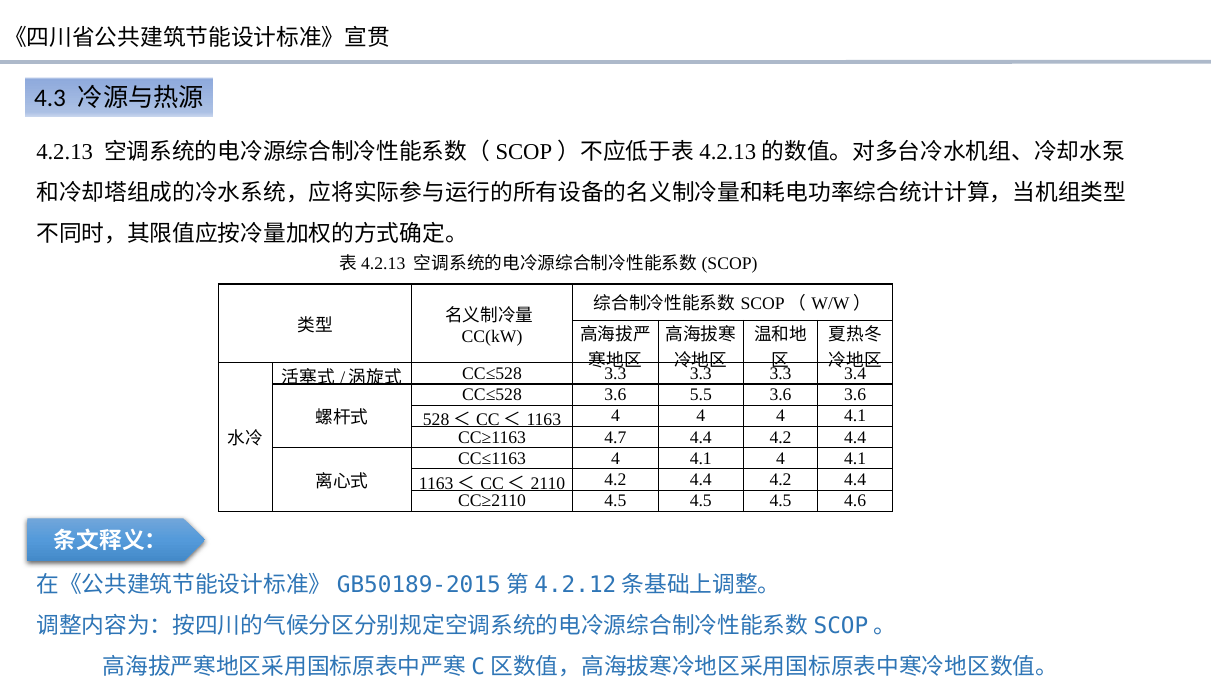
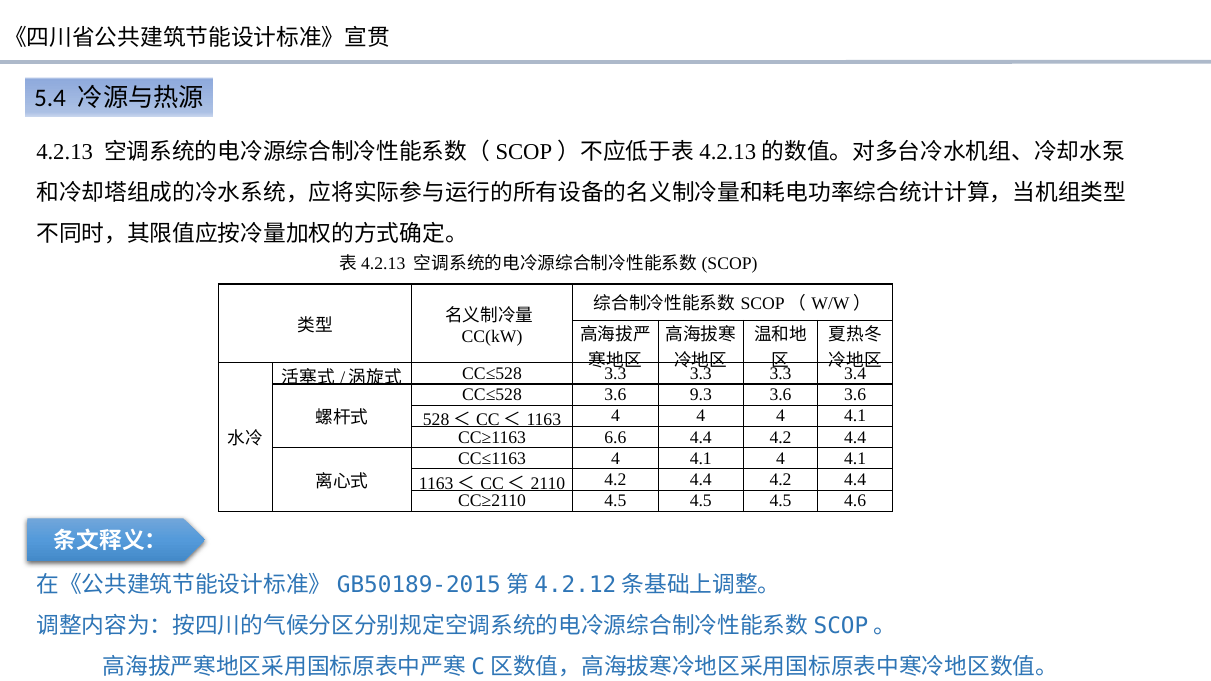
4.3: 4.3 -> 5.4
5.5: 5.5 -> 9.3
4.7: 4.7 -> 6.6
